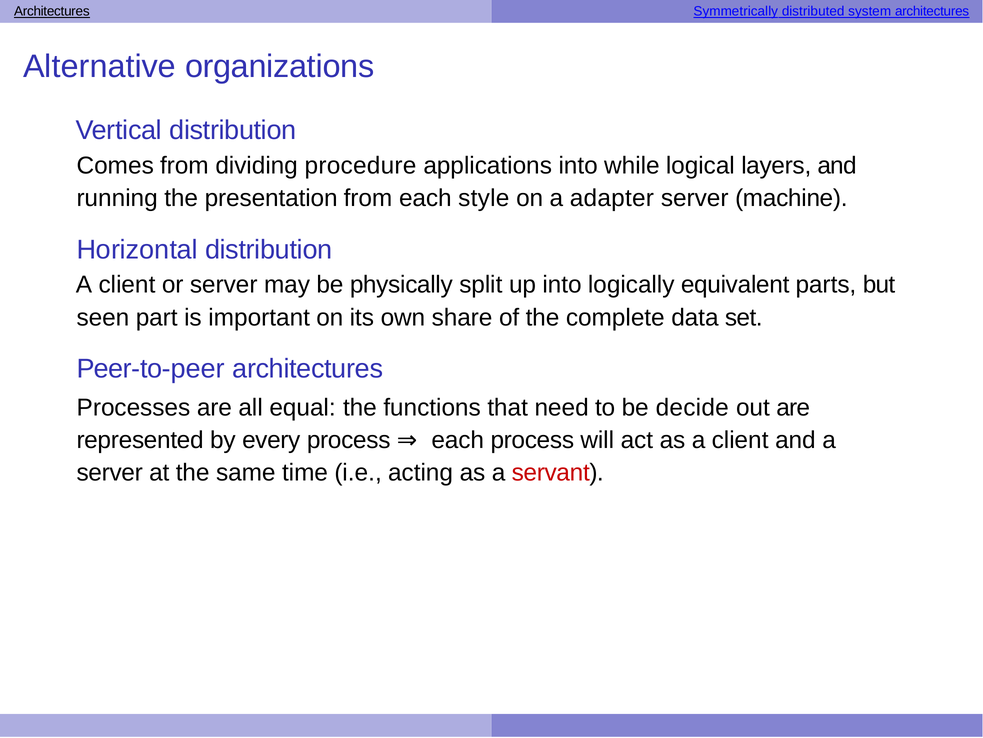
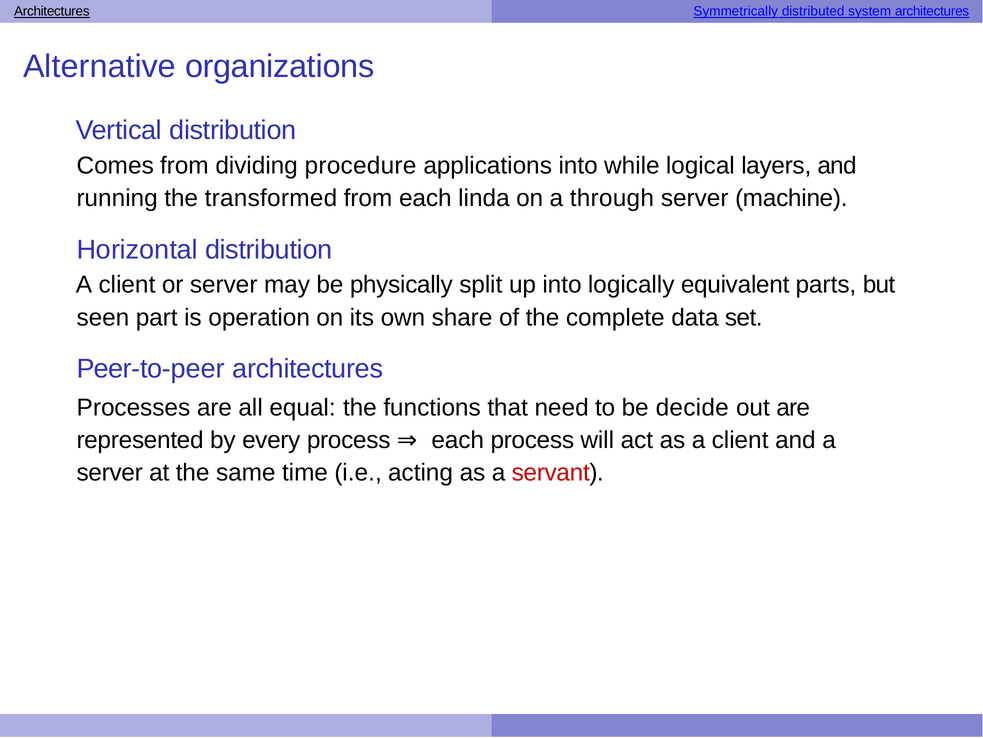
presentation: presentation -> transformed
style: style -> linda
adapter: adapter -> through
important: important -> operation
